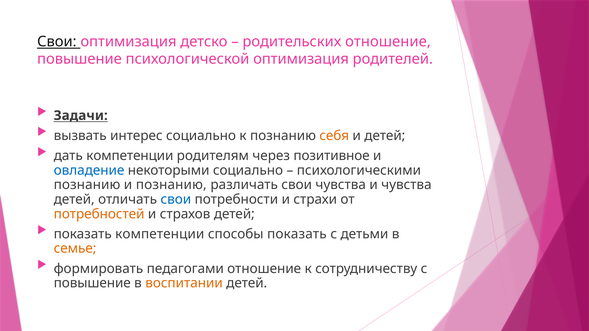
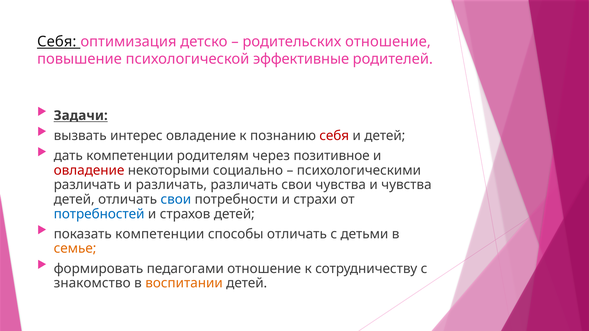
Свои at (57, 42): Свои -> Себя
психологической оптимизация: оптимизация -> эффективные
интерес социально: социально -> овладение
себя at (334, 136) colour: orange -> red
овладение at (89, 170) colour: blue -> red
познанию at (87, 185): познанию -> различать
и познанию: познанию -> различать
потребностей colour: orange -> blue
способы показать: показать -> отличать
повышение at (92, 283): повышение -> знакомство
